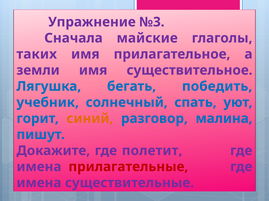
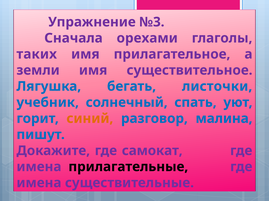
майские: майские -> орехами
победить: победить -> листочки
полетит: полетит -> самокат
прилагательные colour: red -> black
